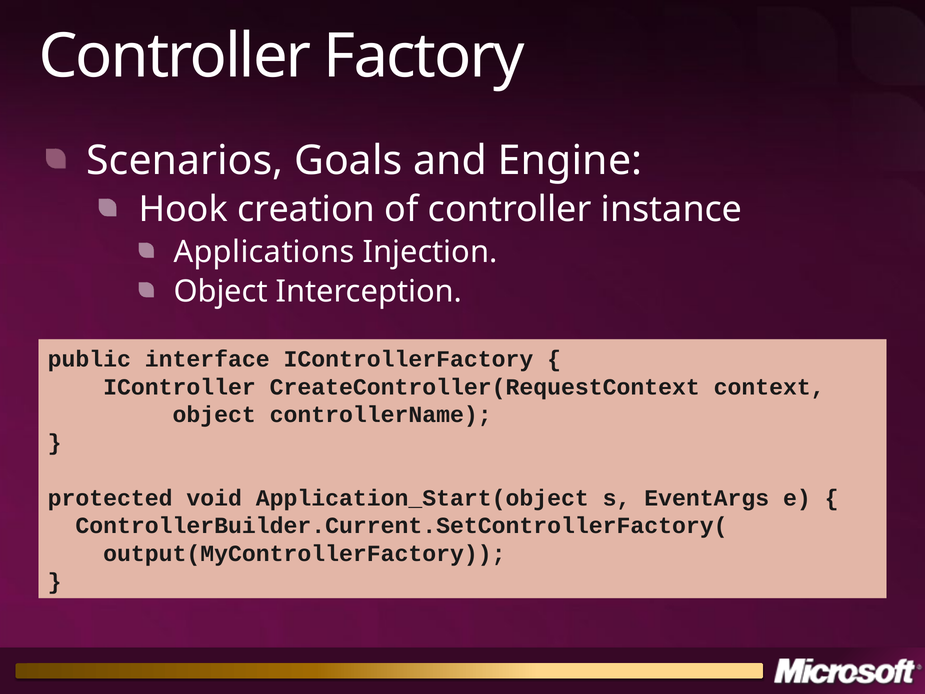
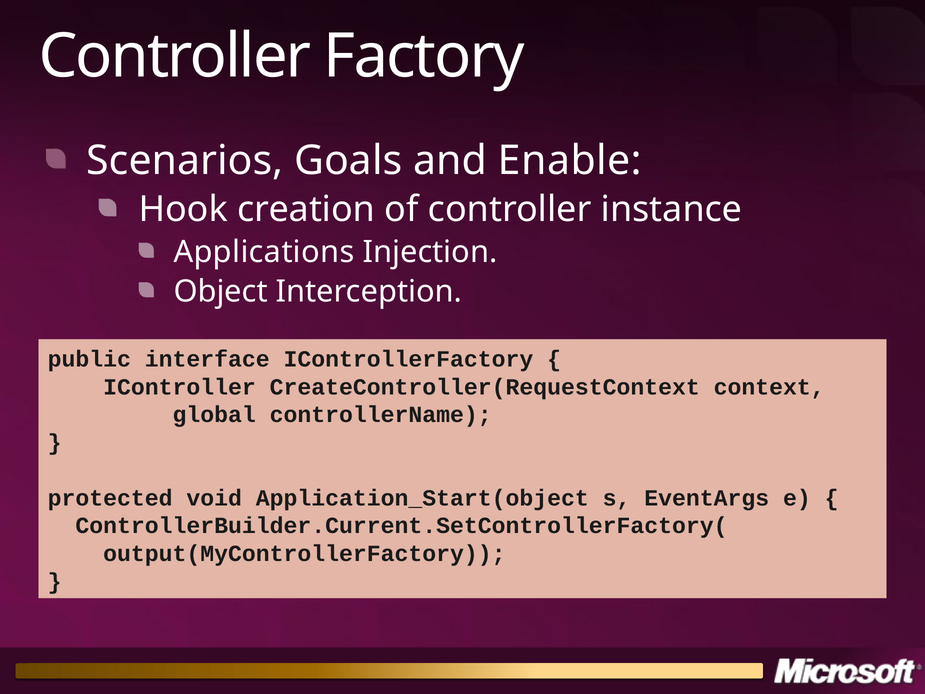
Engine: Engine -> Enable
object at (214, 415): object -> global
